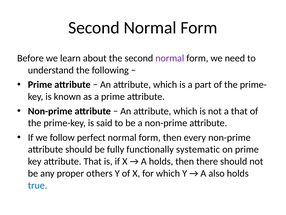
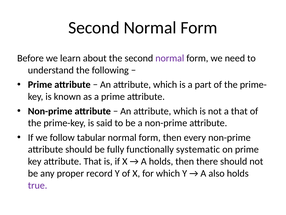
perfect: perfect -> tabular
others: others -> record
true colour: blue -> purple
